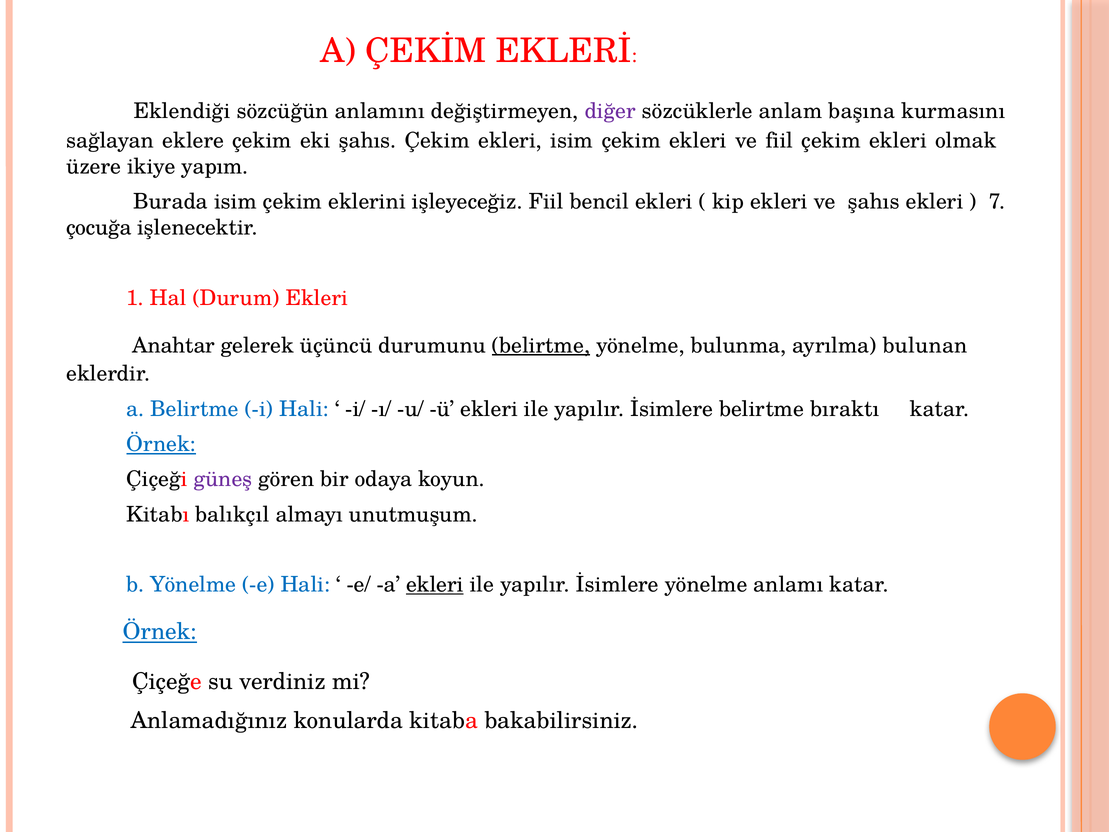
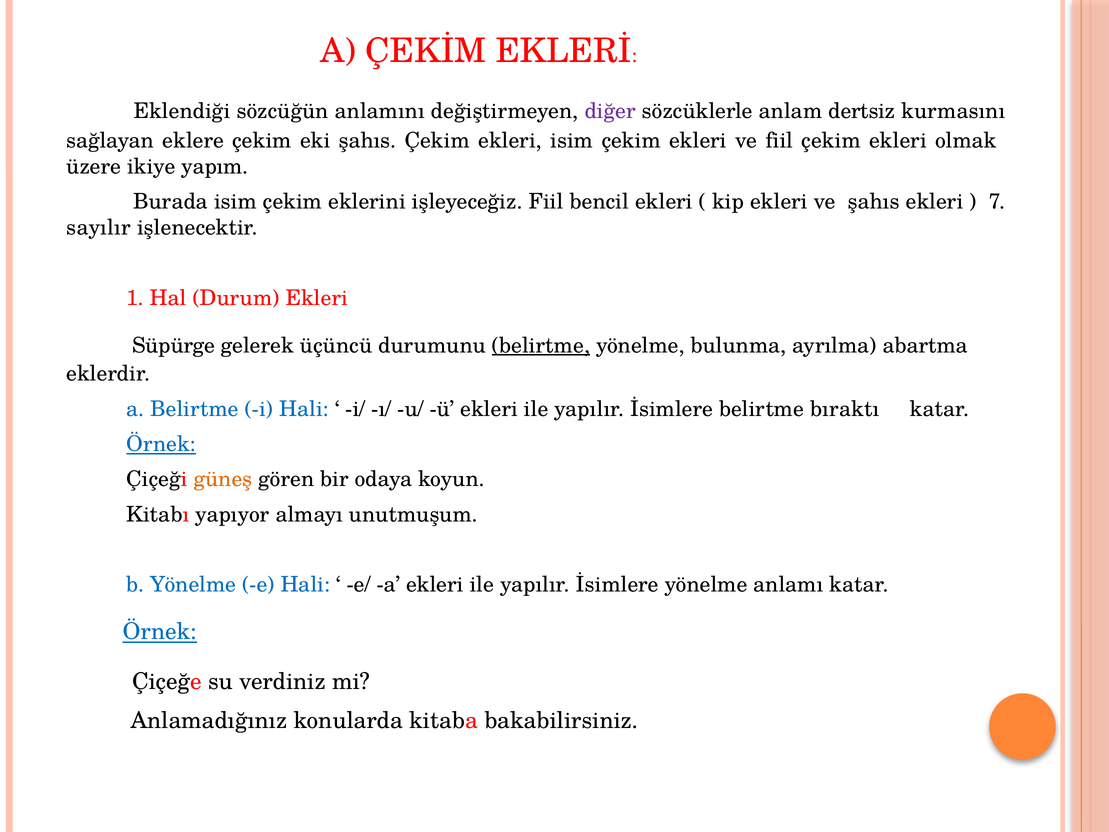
başına: başına -> dertsiz
çocuğa: çocuğa -> sayılır
Anahtar: Anahtar -> Süpürge
bulunan: bulunan -> abartma
güneş colour: purple -> orange
balıkçıl: balıkçıl -> yapıyor
ekleri at (435, 585) underline: present -> none
